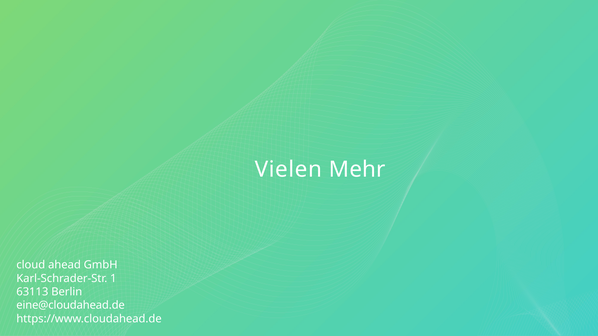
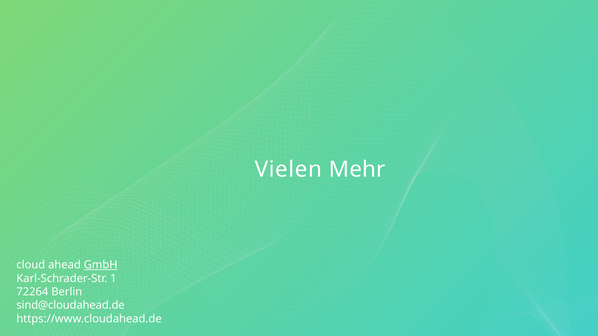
GmbH underline: none -> present
63113: 63113 -> 72264
eine@cloudahead.de: eine@cloudahead.de -> sind@cloudahead.de
